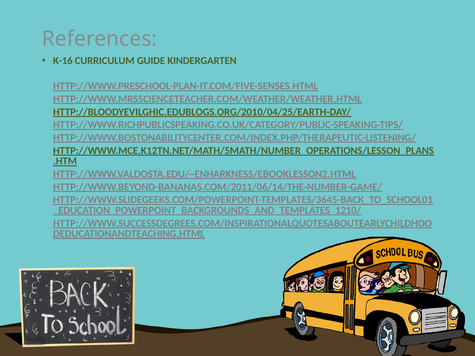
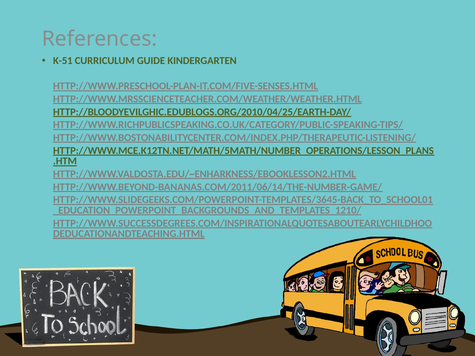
K-16: K-16 -> K-51
